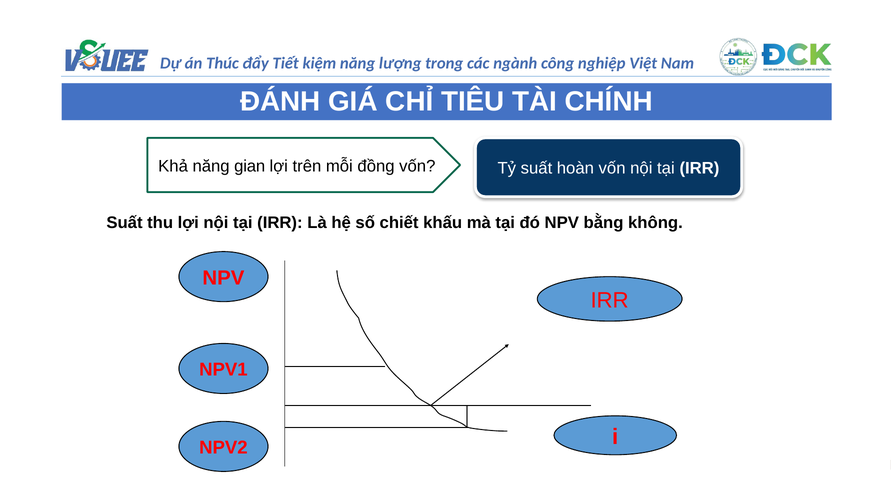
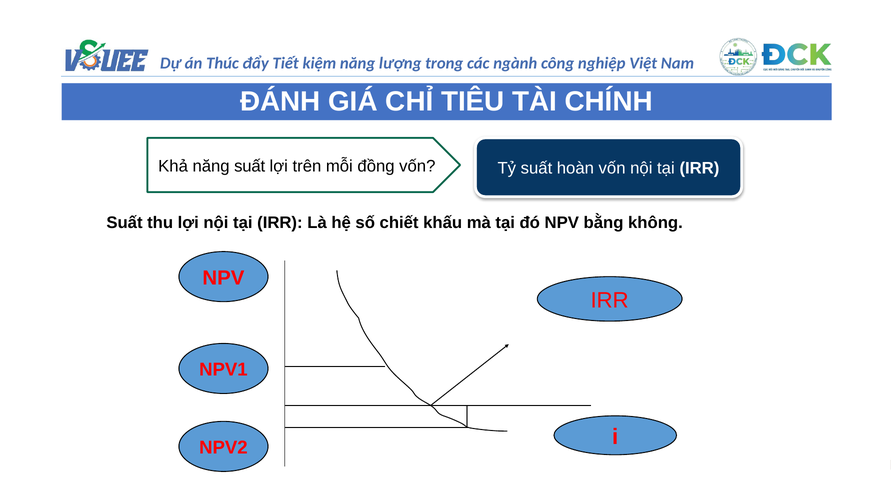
năng gian: gian -> suất
